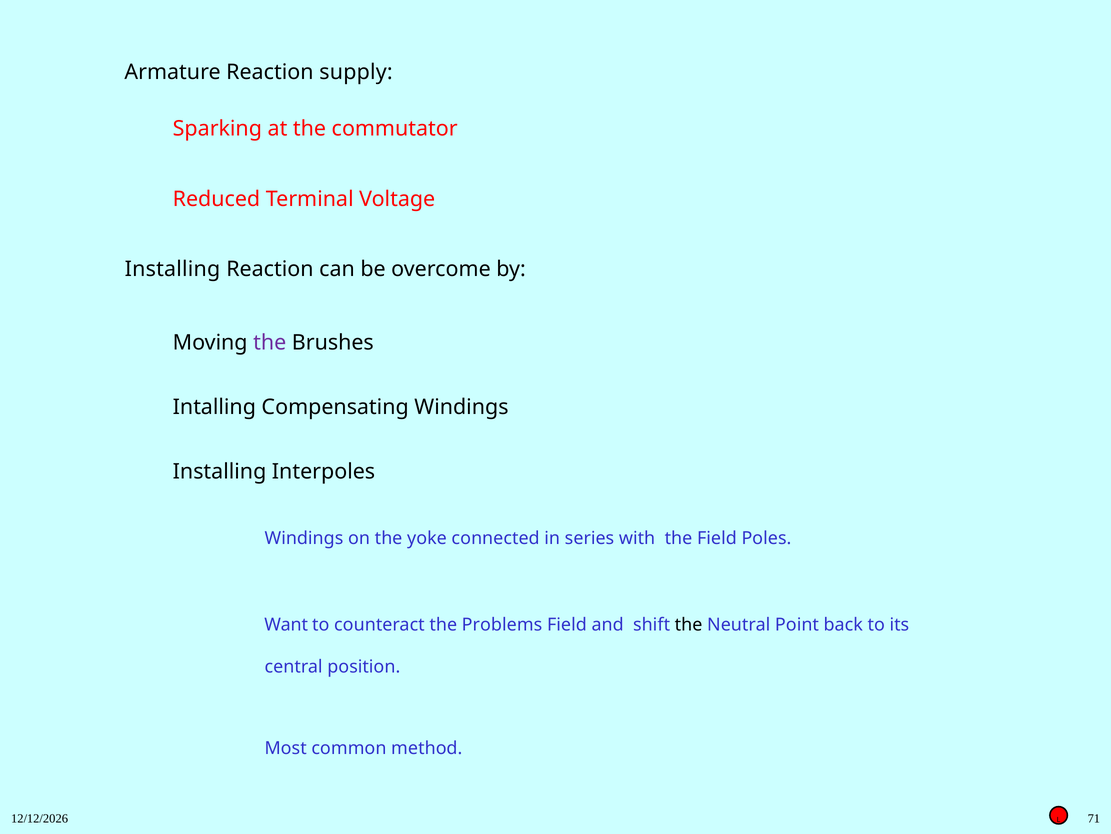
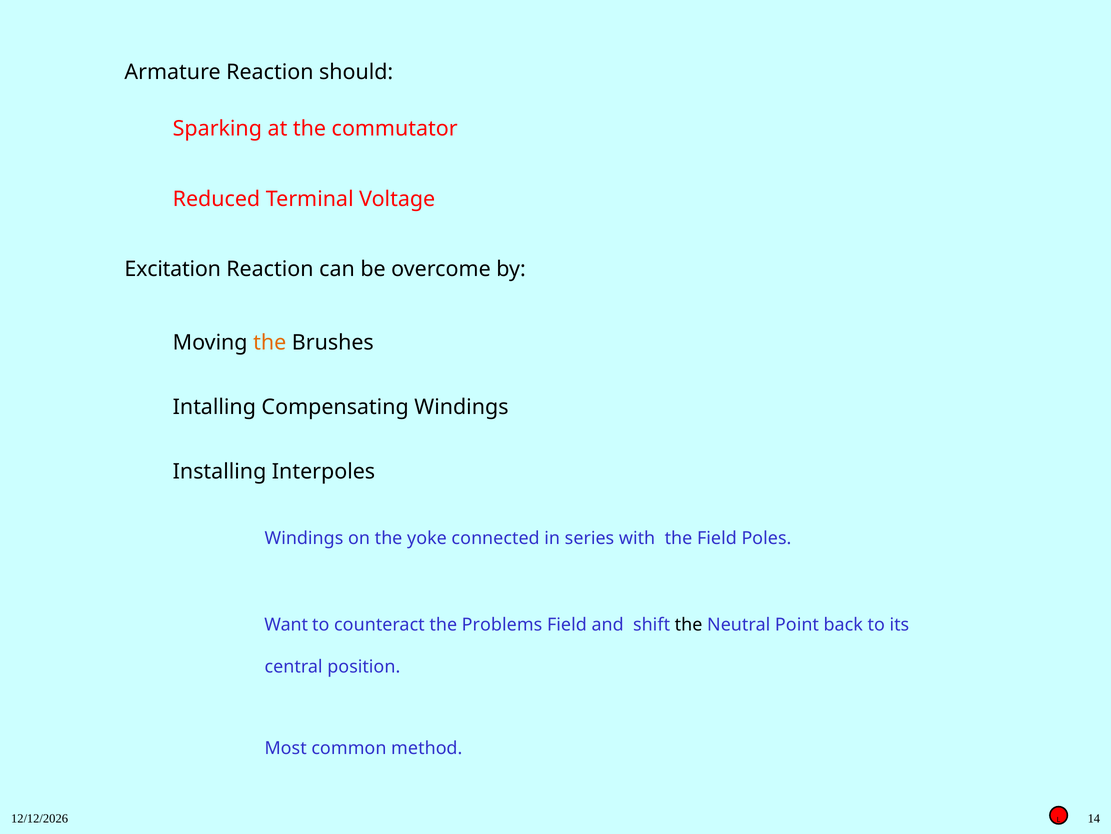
supply: supply -> should
Installing at (172, 269): Installing -> Excitation
the at (270, 342) colour: purple -> orange
71: 71 -> 14
